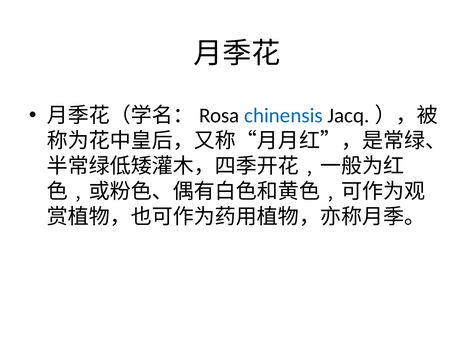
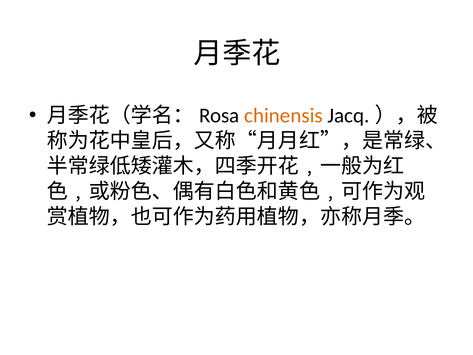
chinensis colour: blue -> orange
